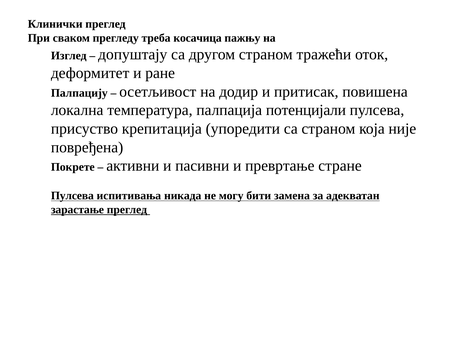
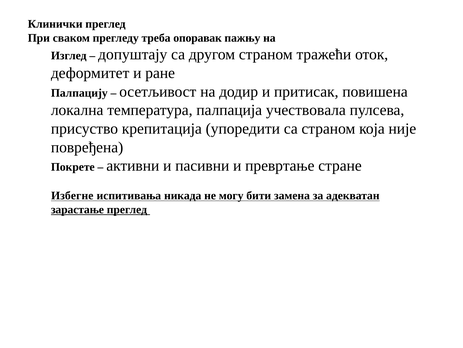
косачица: косачица -> опоравак
потенцијали: потенцијали -> учествовала
Пулсева at (72, 195): Пулсева -> Избегне
